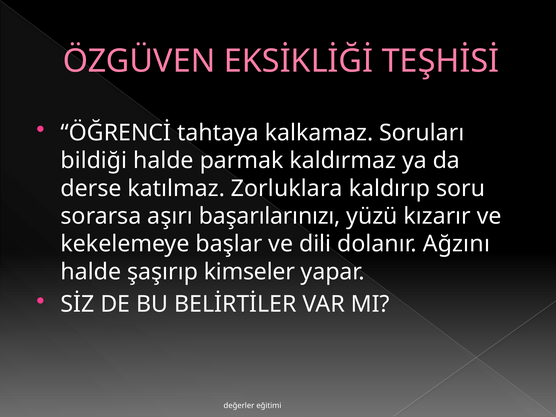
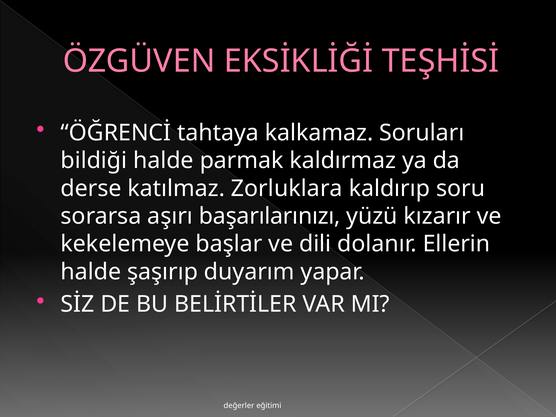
Ağzını: Ağzını -> Ellerin
kimseler: kimseler -> duyarım
